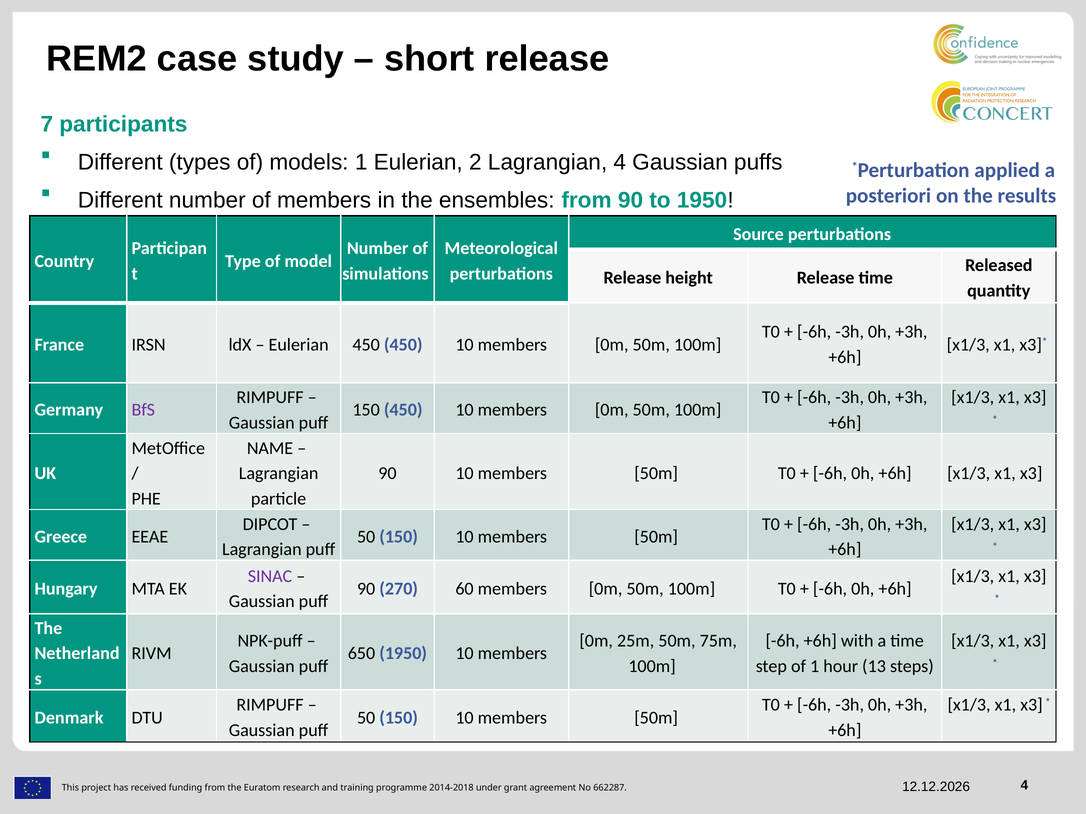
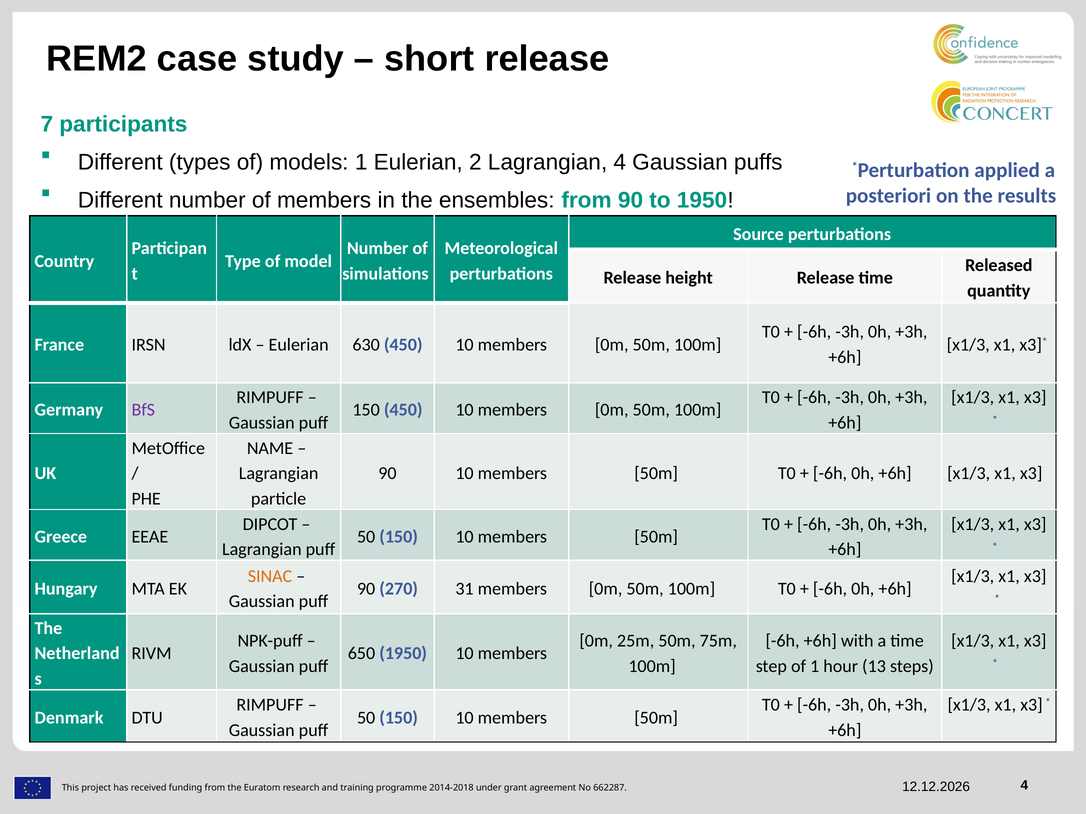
Eulerian 450: 450 -> 630
SINAC colour: purple -> orange
60: 60 -> 31
